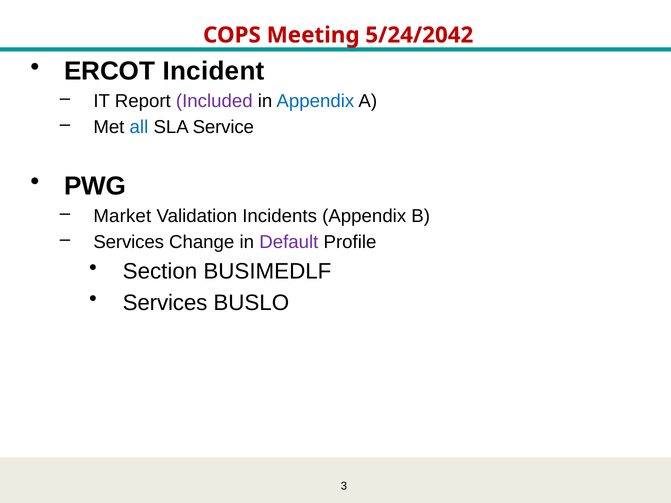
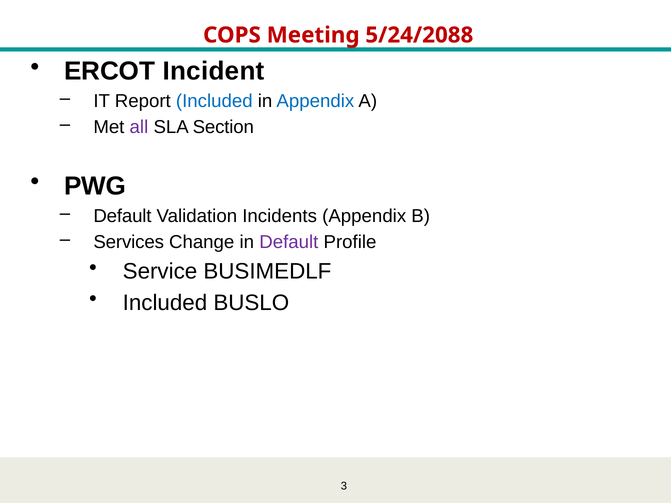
5/24/2042: 5/24/2042 -> 5/24/2088
Included at (214, 101) colour: purple -> blue
all colour: blue -> purple
Service: Service -> Section
Market at (122, 216): Market -> Default
Section: Section -> Service
Services at (165, 303): Services -> Included
